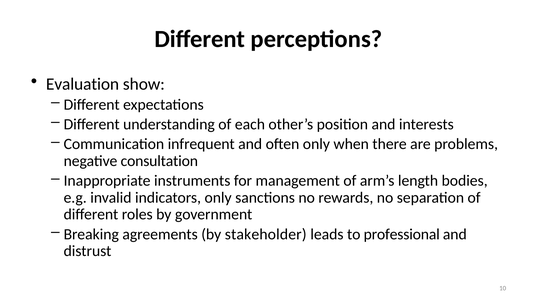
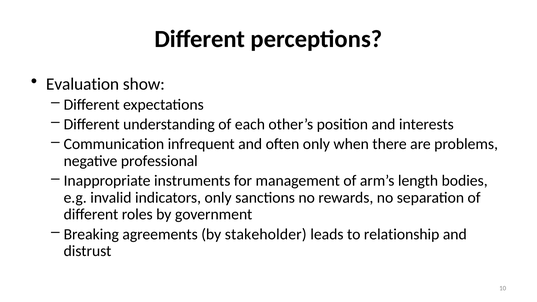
consultation: consultation -> professional
professional: professional -> relationship
